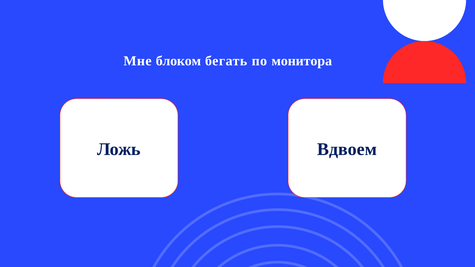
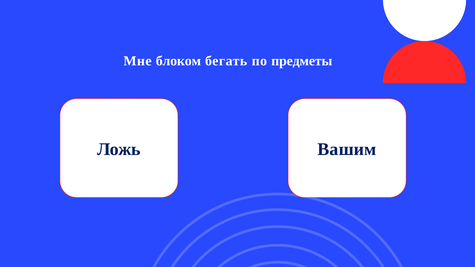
монитора: монитора -> предметы
Вдвоем: Вдвоем -> Вашим
